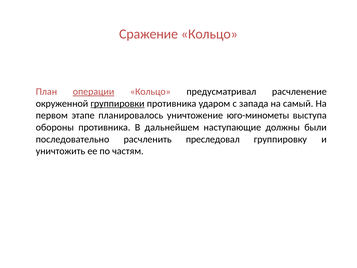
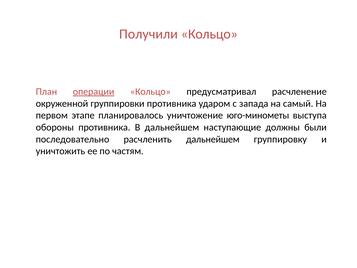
Сражение: Сражение -> Получили
группировки underline: present -> none
расчленить преследовал: преследовал -> дальнейшем
